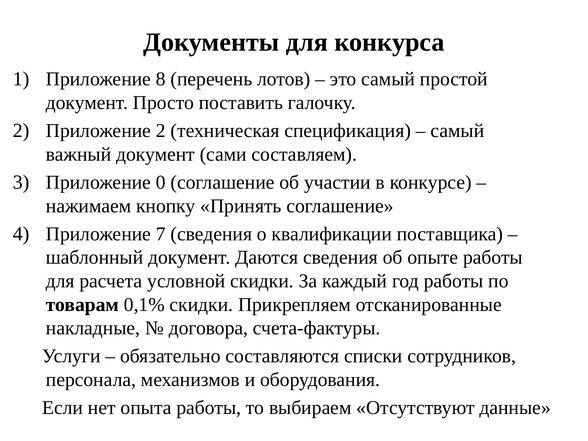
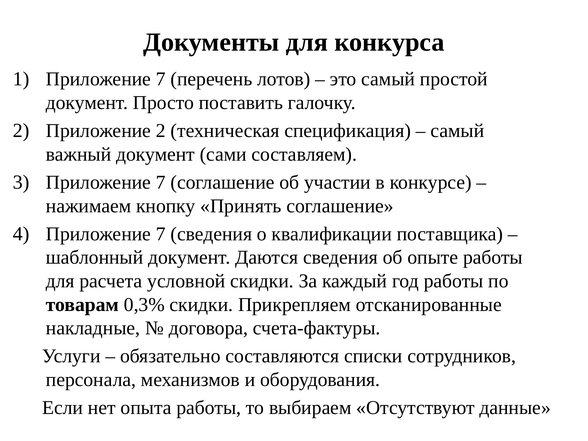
1 Приложение 8: 8 -> 7
0 at (161, 182): 0 -> 7
0,1%: 0,1% -> 0,3%
